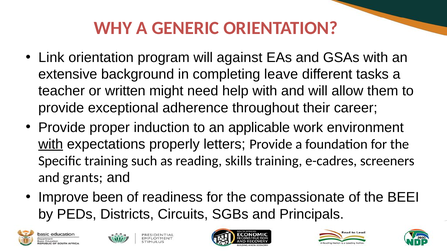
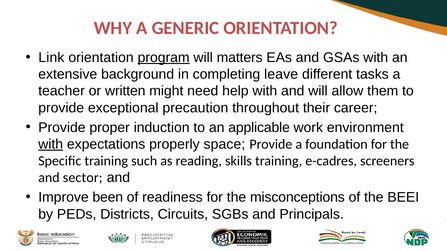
program underline: none -> present
against: against -> matters
adherence: adherence -> precaution
letters: letters -> space
grants: grants -> sector
compassionate: compassionate -> misconceptions
